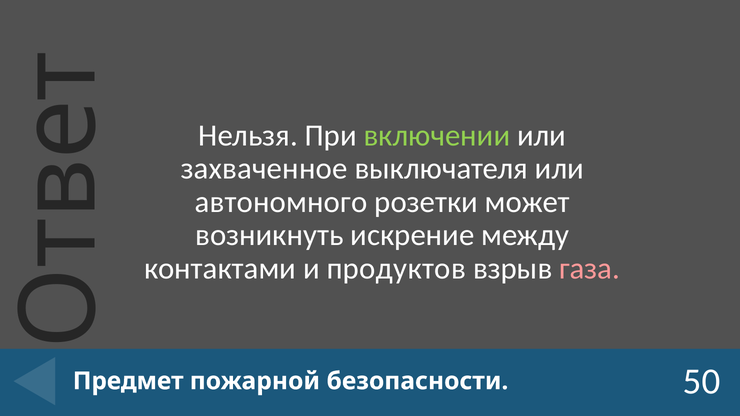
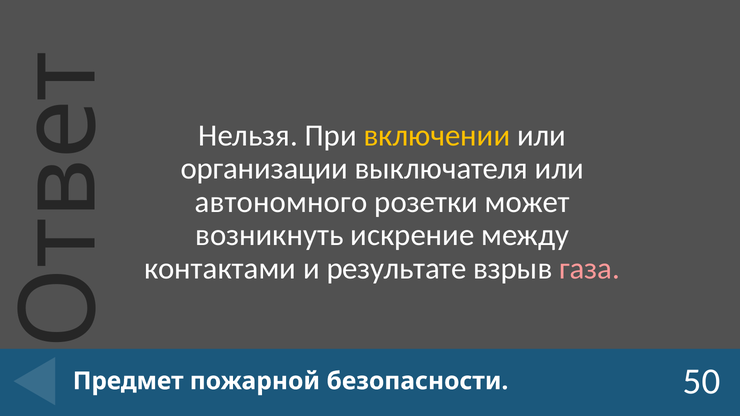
включении colour: light green -> yellow
захваченное: захваченное -> организации
продуктов: продуктов -> результате
